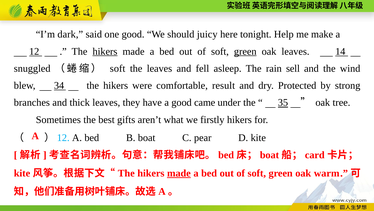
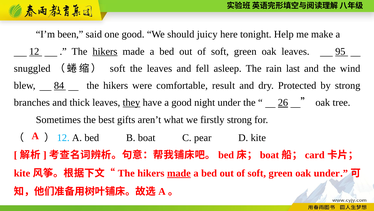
dark: dark -> been
green at (245, 51) underline: present -> none
14: 14 -> 95
sell: sell -> last
34: 34 -> 84
they underline: none -> present
came: came -> night
35: 35 -> 26
firstly hikers: hikers -> strong
oak warm: warm -> under
